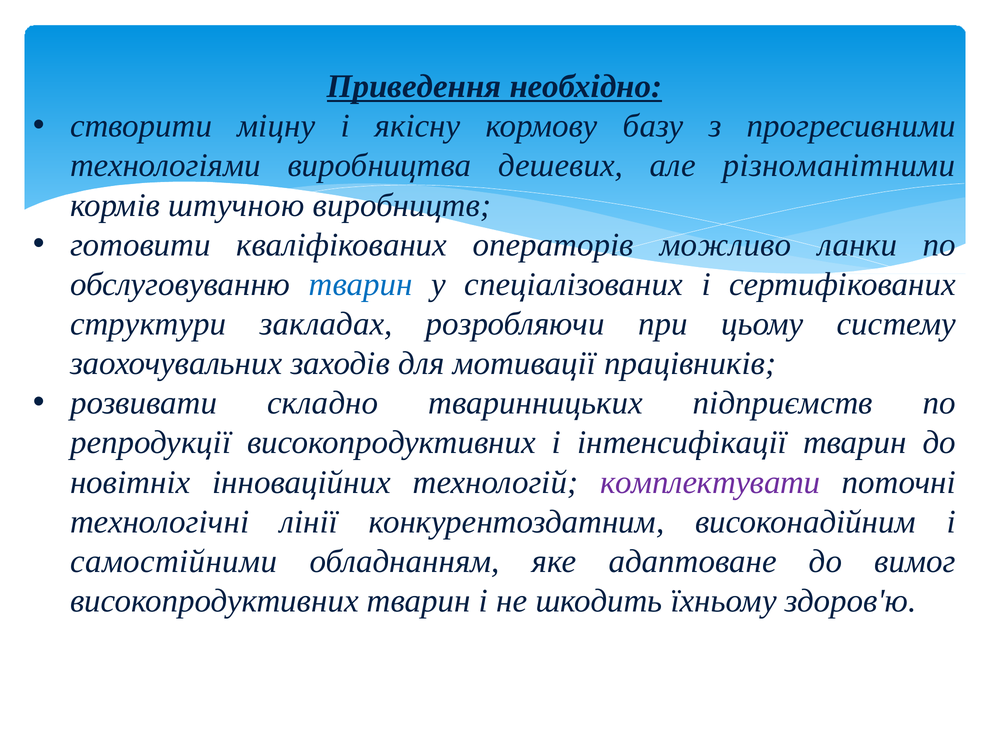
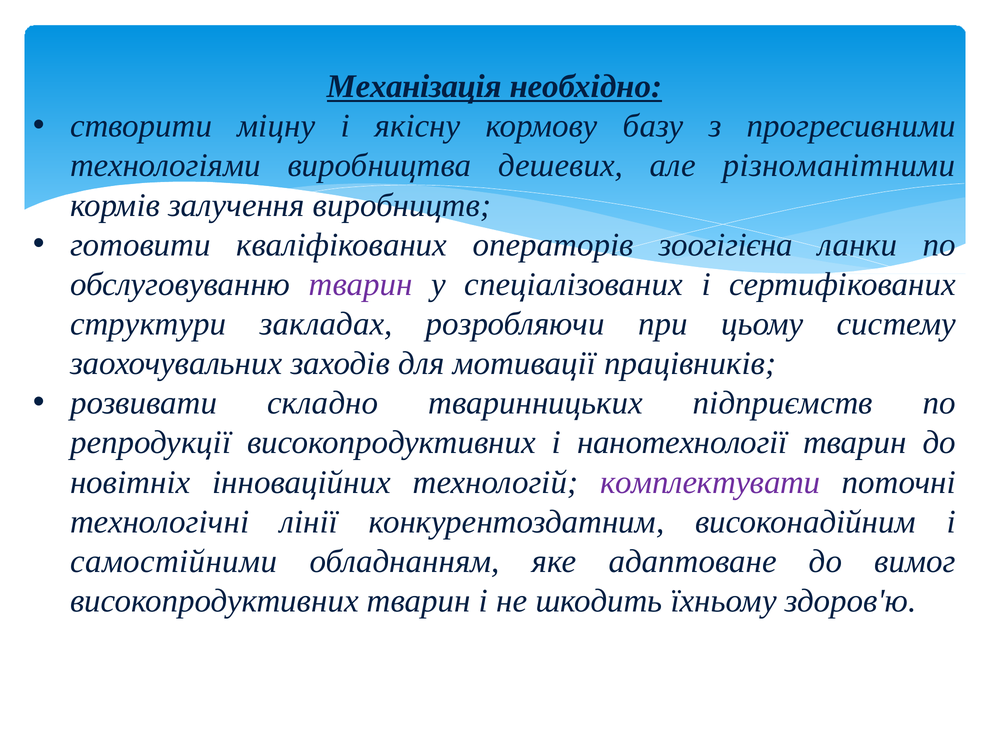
Приведення: Приведення -> Механізація
штучною: штучною -> залучення
можливо: можливо -> зоогігієна
тварин at (361, 284) colour: blue -> purple
інтенсифікації: інтенсифікації -> нанотехнології
